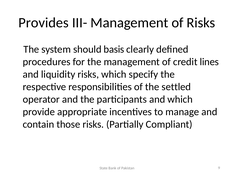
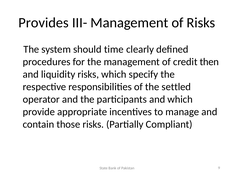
basis: basis -> time
lines: lines -> then
